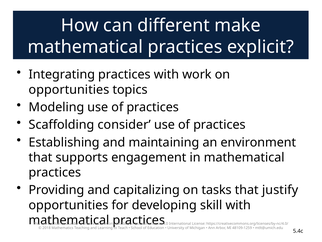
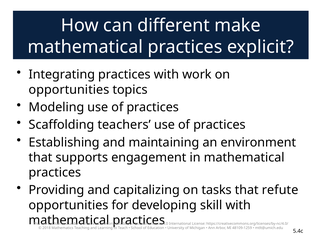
consider: consider -> teachers
justify: justify -> refute
